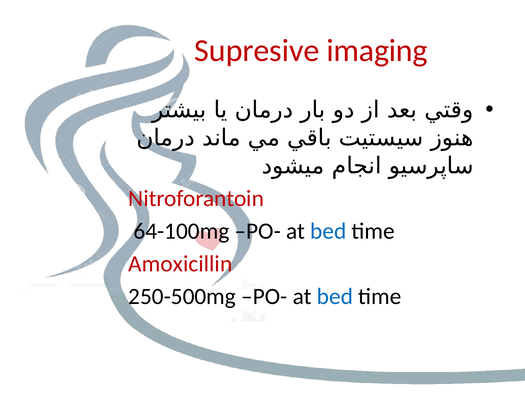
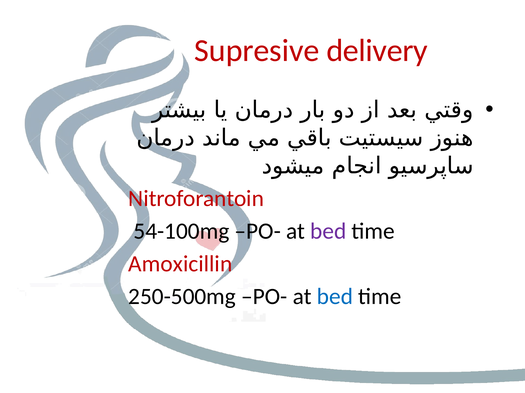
imaging: imaging -> delivery
64-100mg: 64-100mg -> 54-100mg
bed at (328, 232) colour: blue -> purple
